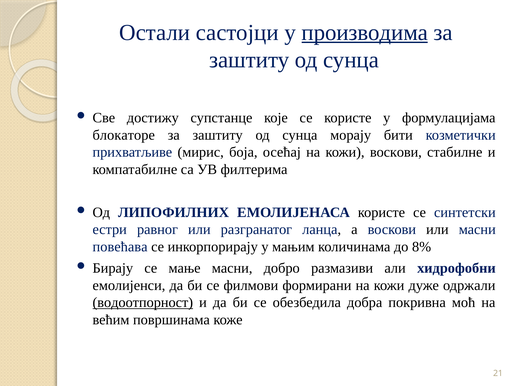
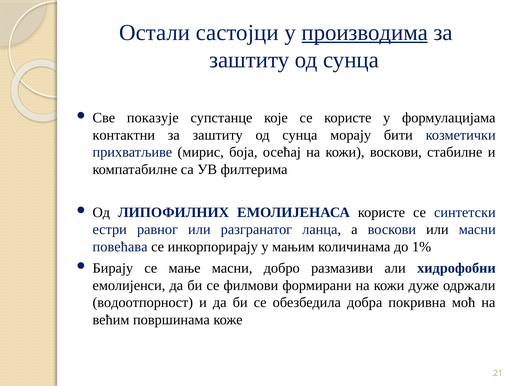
достижу: достижу -> показује
блокаторе: блокаторе -> контактни
8%: 8% -> 1%
водоотпорност underline: present -> none
